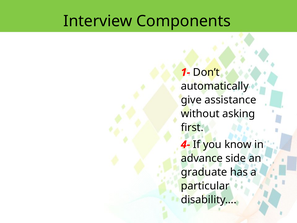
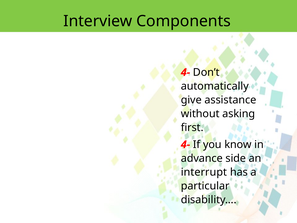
1- at (185, 72): 1- -> 4-
graduate: graduate -> interrupt
